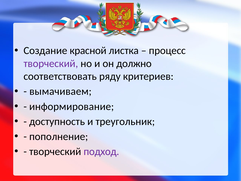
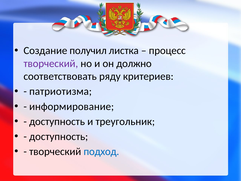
красной: красной -> получил
вымачиваем: вымачиваем -> патриотизма
пополнение at (59, 136): пополнение -> доступность
подход colour: purple -> blue
